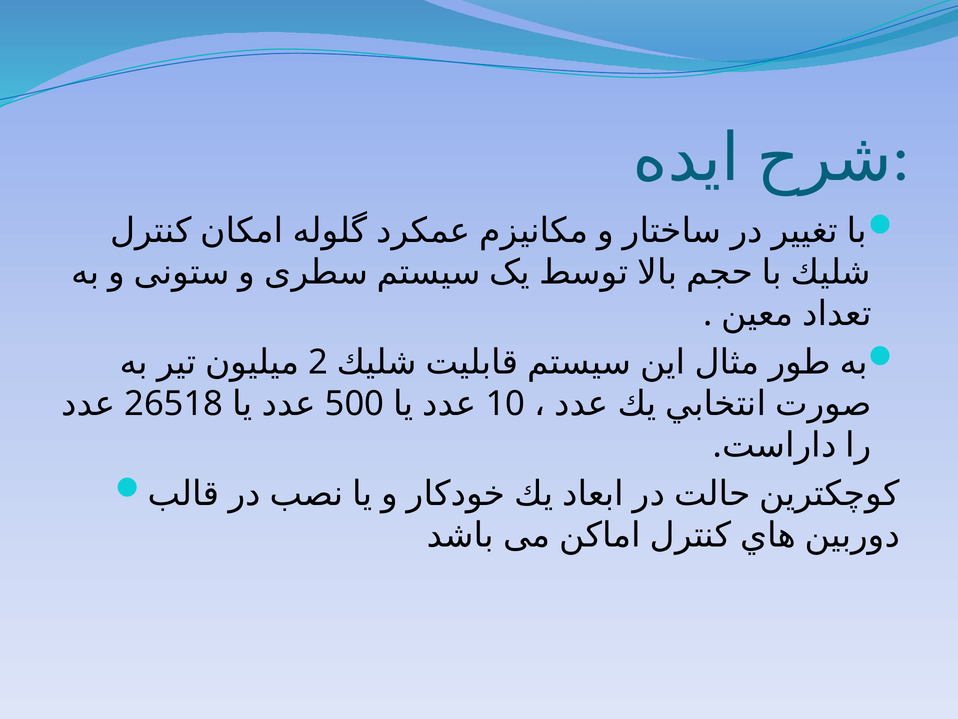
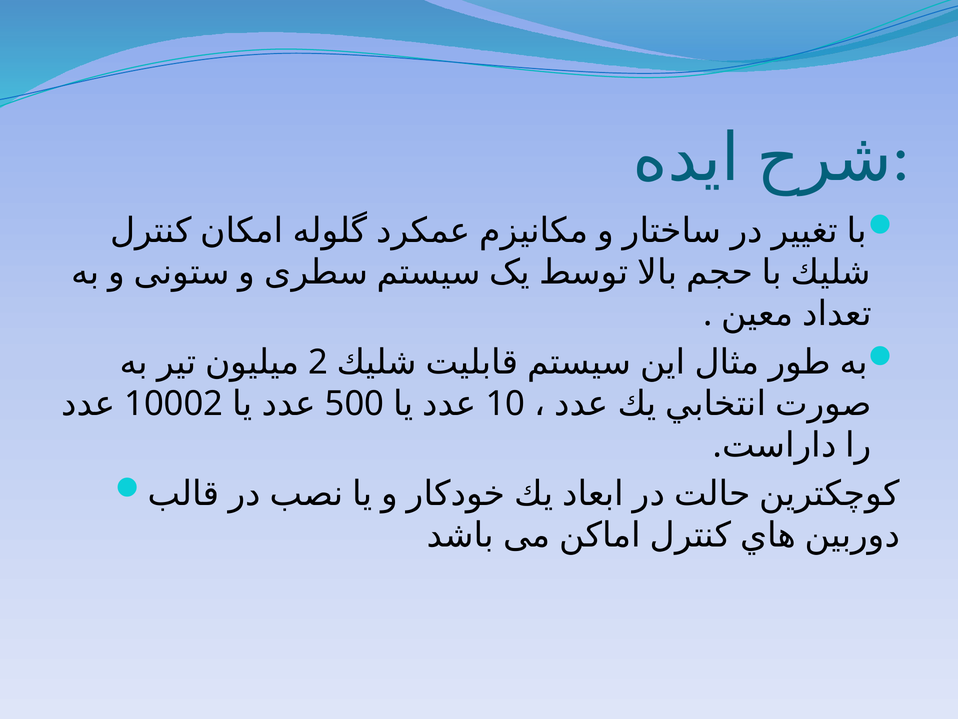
26518: 26518 -> 10002
